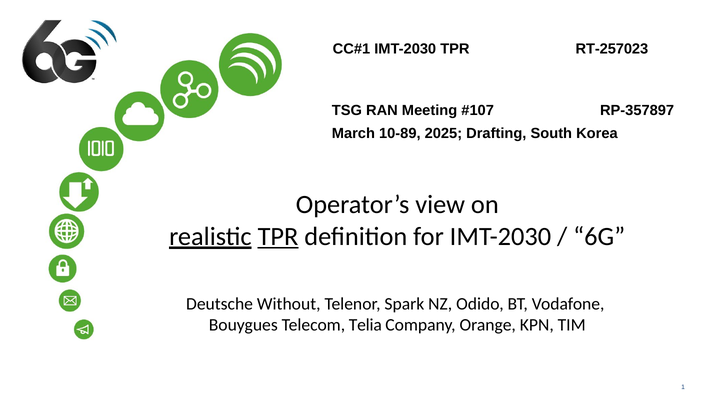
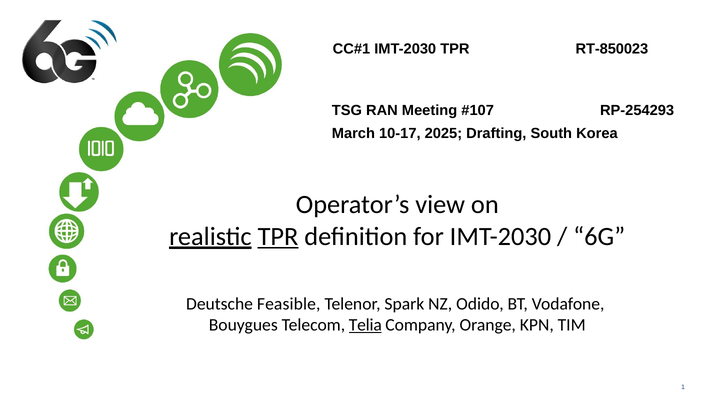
RT-257023: RT-257023 -> RT-850023
RP-357897: RP-357897 -> RP-254293
10-89: 10-89 -> 10-17
Without: Without -> Feasible
Telia underline: none -> present
